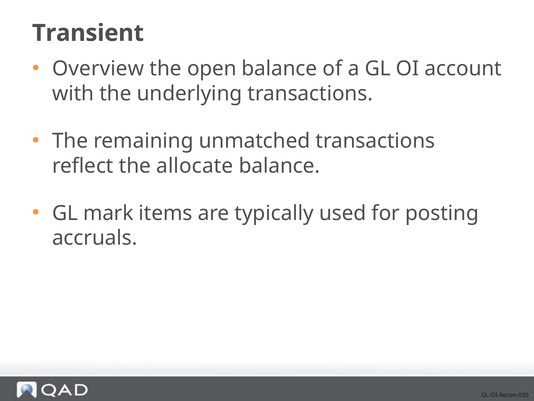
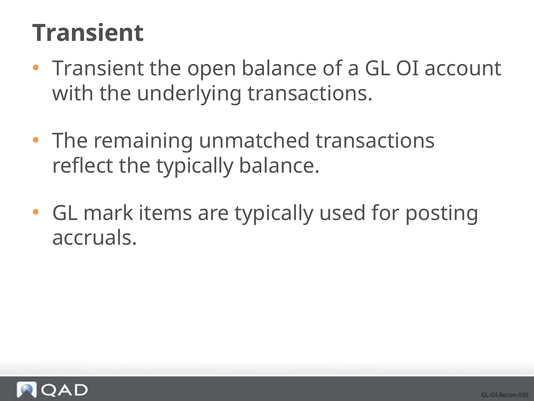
Overview at (98, 69): Overview -> Transient
the allocate: allocate -> typically
